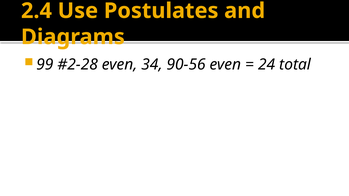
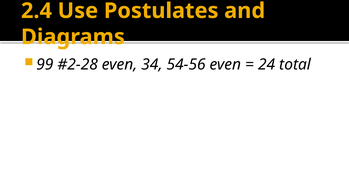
90-56: 90-56 -> 54-56
